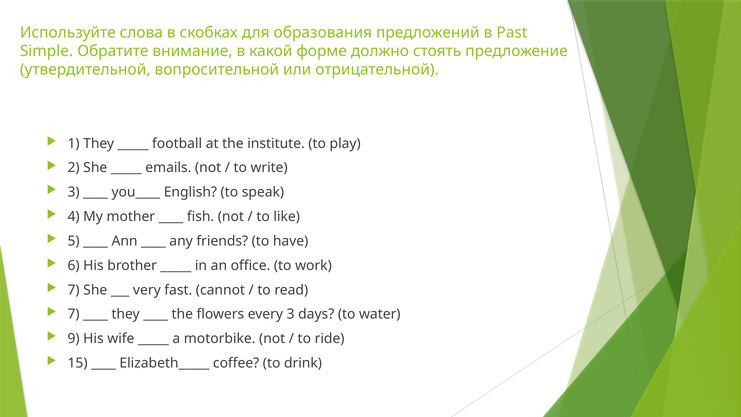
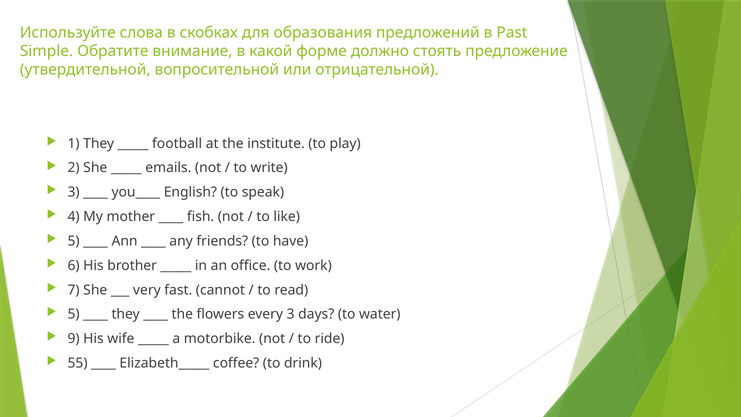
7 at (74, 314): 7 -> 5
15: 15 -> 55
